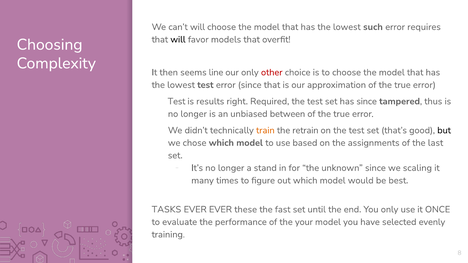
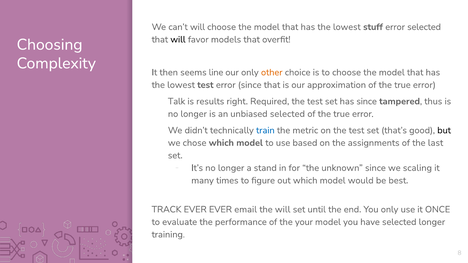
such: such -> stuff
error requires: requires -> selected
other colour: red -> orange
Test at (177, 101): Test -> Talk
unbiased between: between -> selected
train colour: orange -> blue
retrain: retrain -> metric
TASKS: TASKS -> TRACK
these: these -> email
the fast: fast -> will
selected evenly: evenly -> longer
